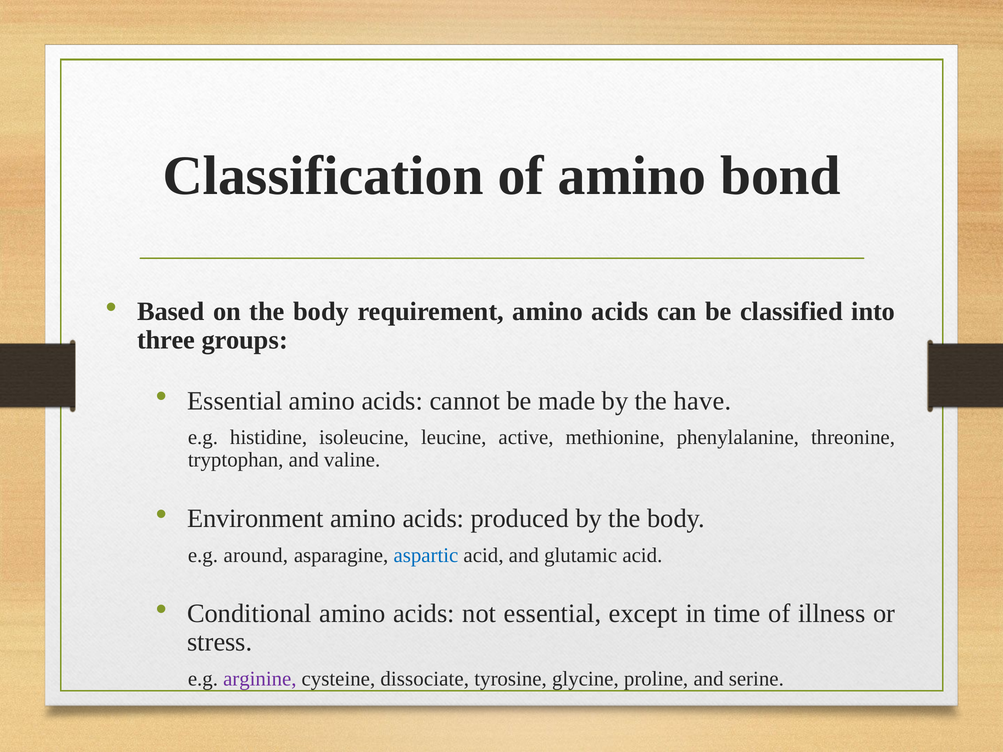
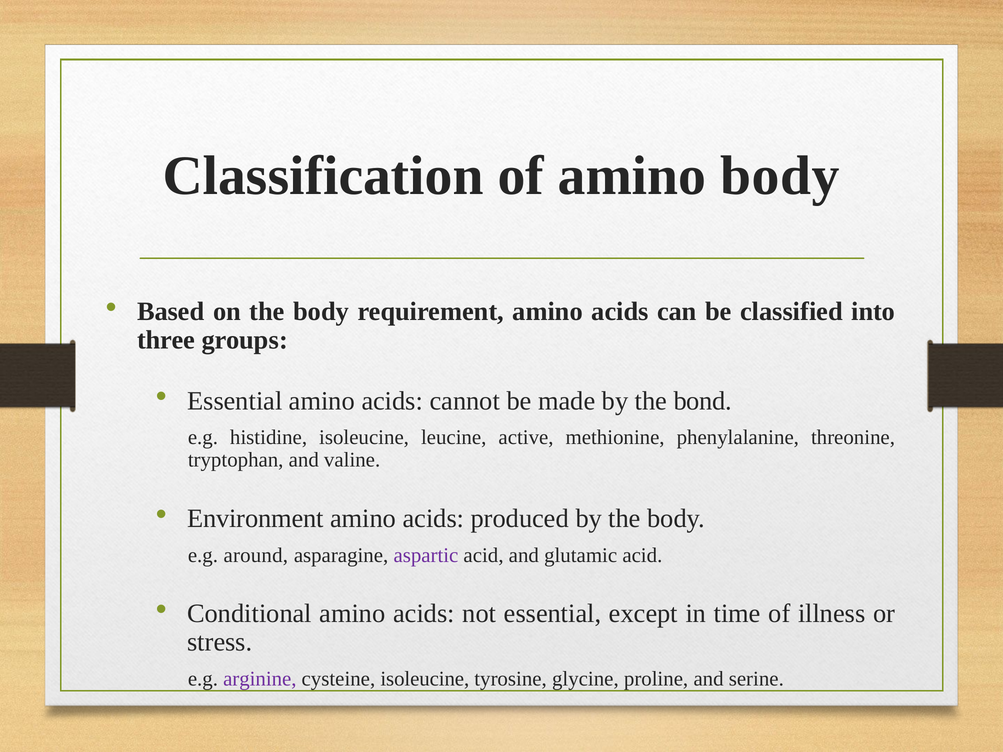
amino bond: bond -> body
have: have -> bond
aspartic colour: blue -> purple
cysteine dissociate: dissociate -> isoleucine
